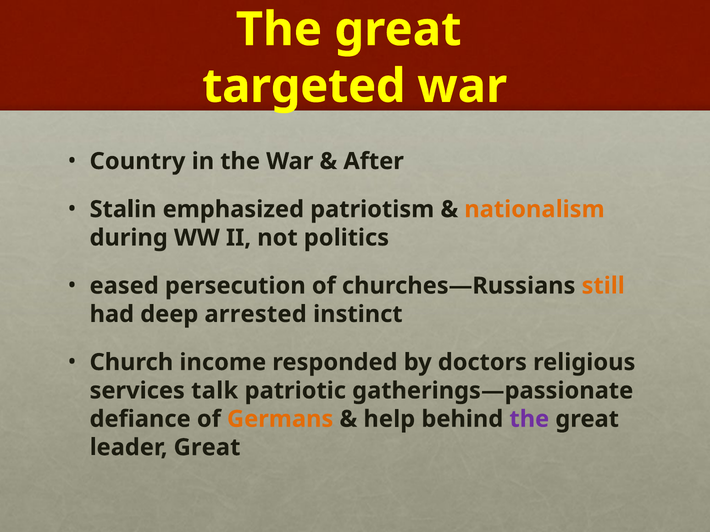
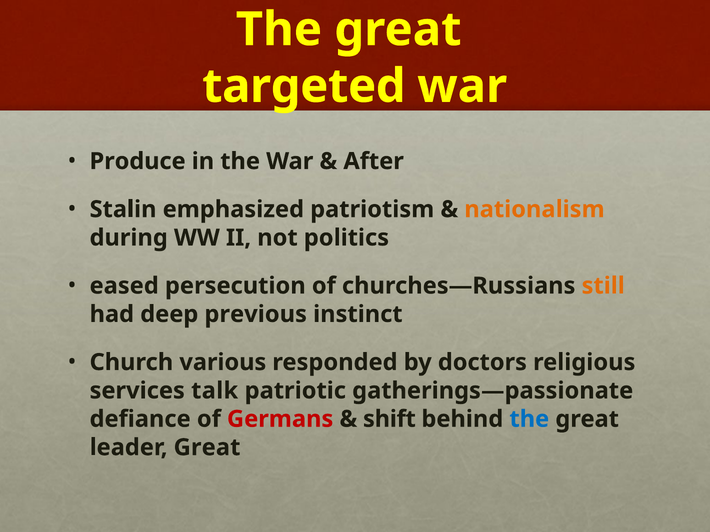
Country: Country -> Produce
arrested: arrested -> previous
income: income -> various
Germans colour: orange -> red
help: help -> shift
the at (529, 419) colour: purple -> blue
